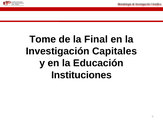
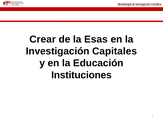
Tome: Tome -> Crear
Final: Final -> Esas
